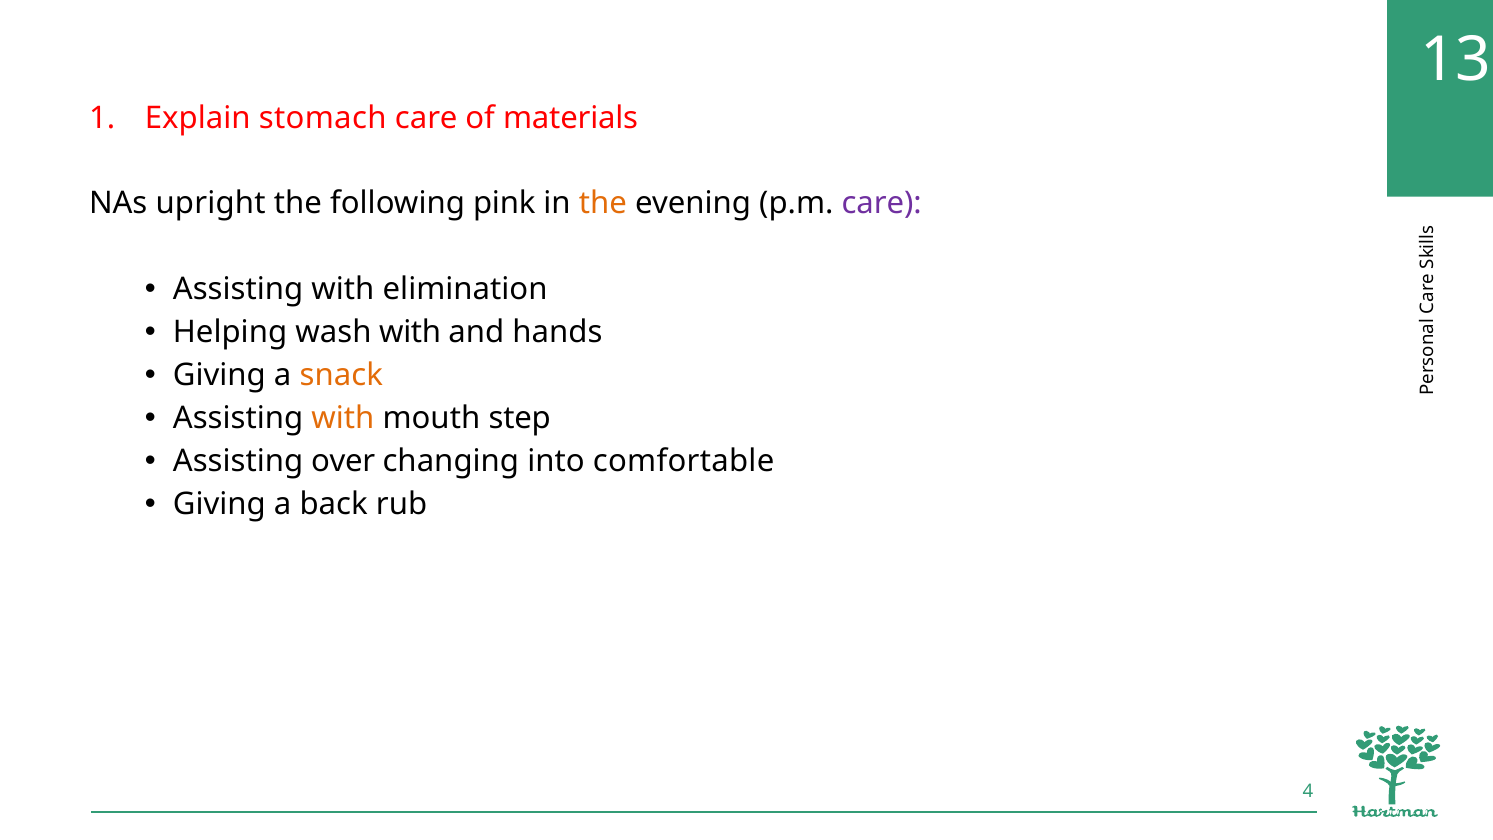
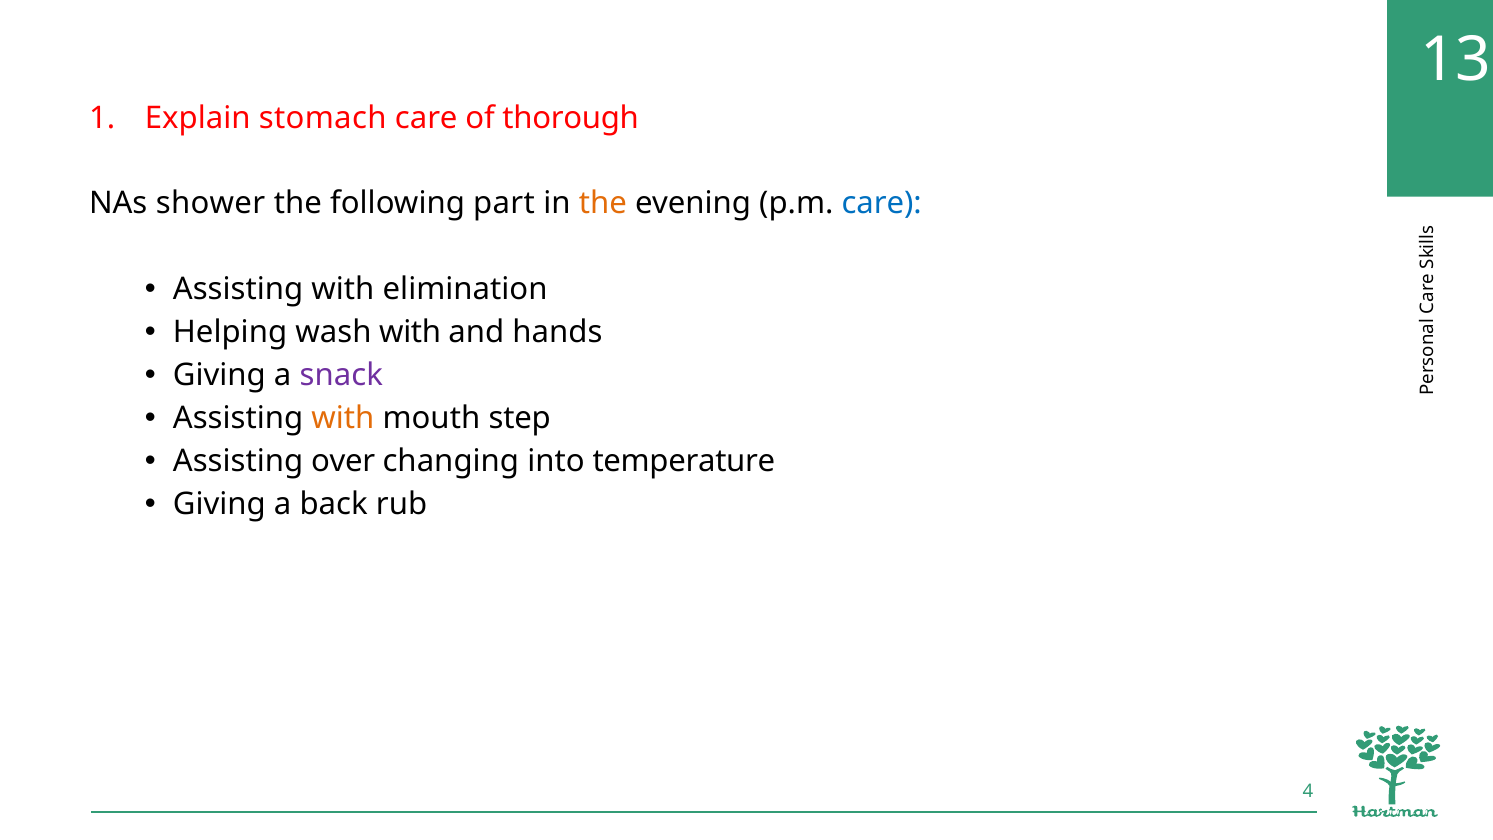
materials: materials -> thorough
upright: upright -> shower
pink: pink -> part
care at (882, 204) colour: purple -> blue
snack colour: orange -> purple
comfortable: comfortable -> temperature
